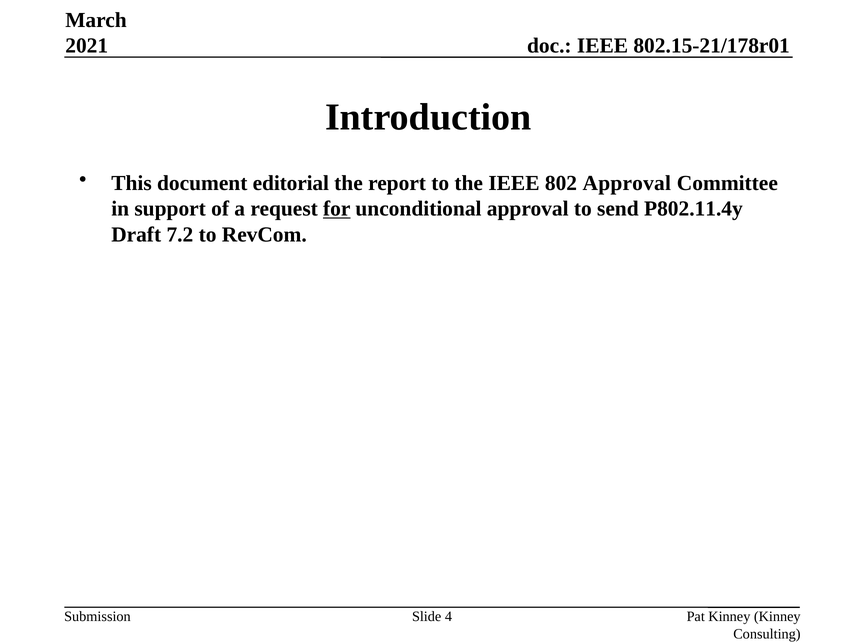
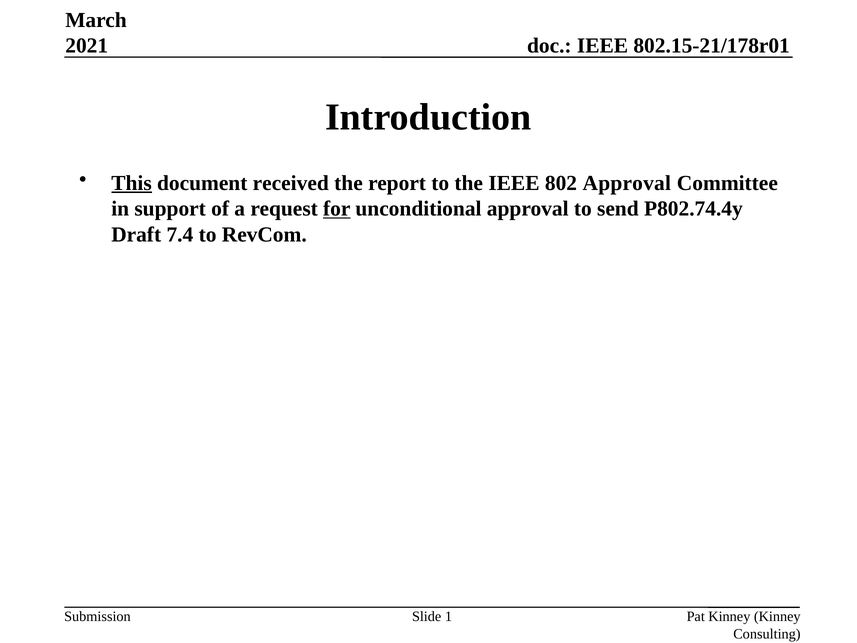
This underline: none -> present
editorial: editorial -> received
P802.11.4y: P802.11.4y -> P802.74.4y
7.2: 7.2 -> 7.4
4: 4 -> 1
